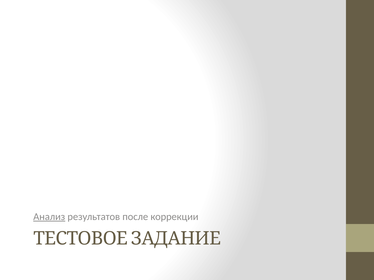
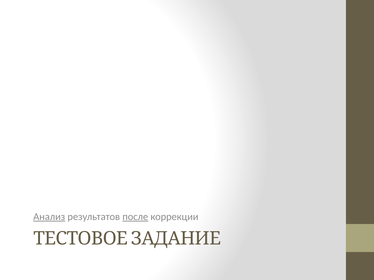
после underline: none -> present
